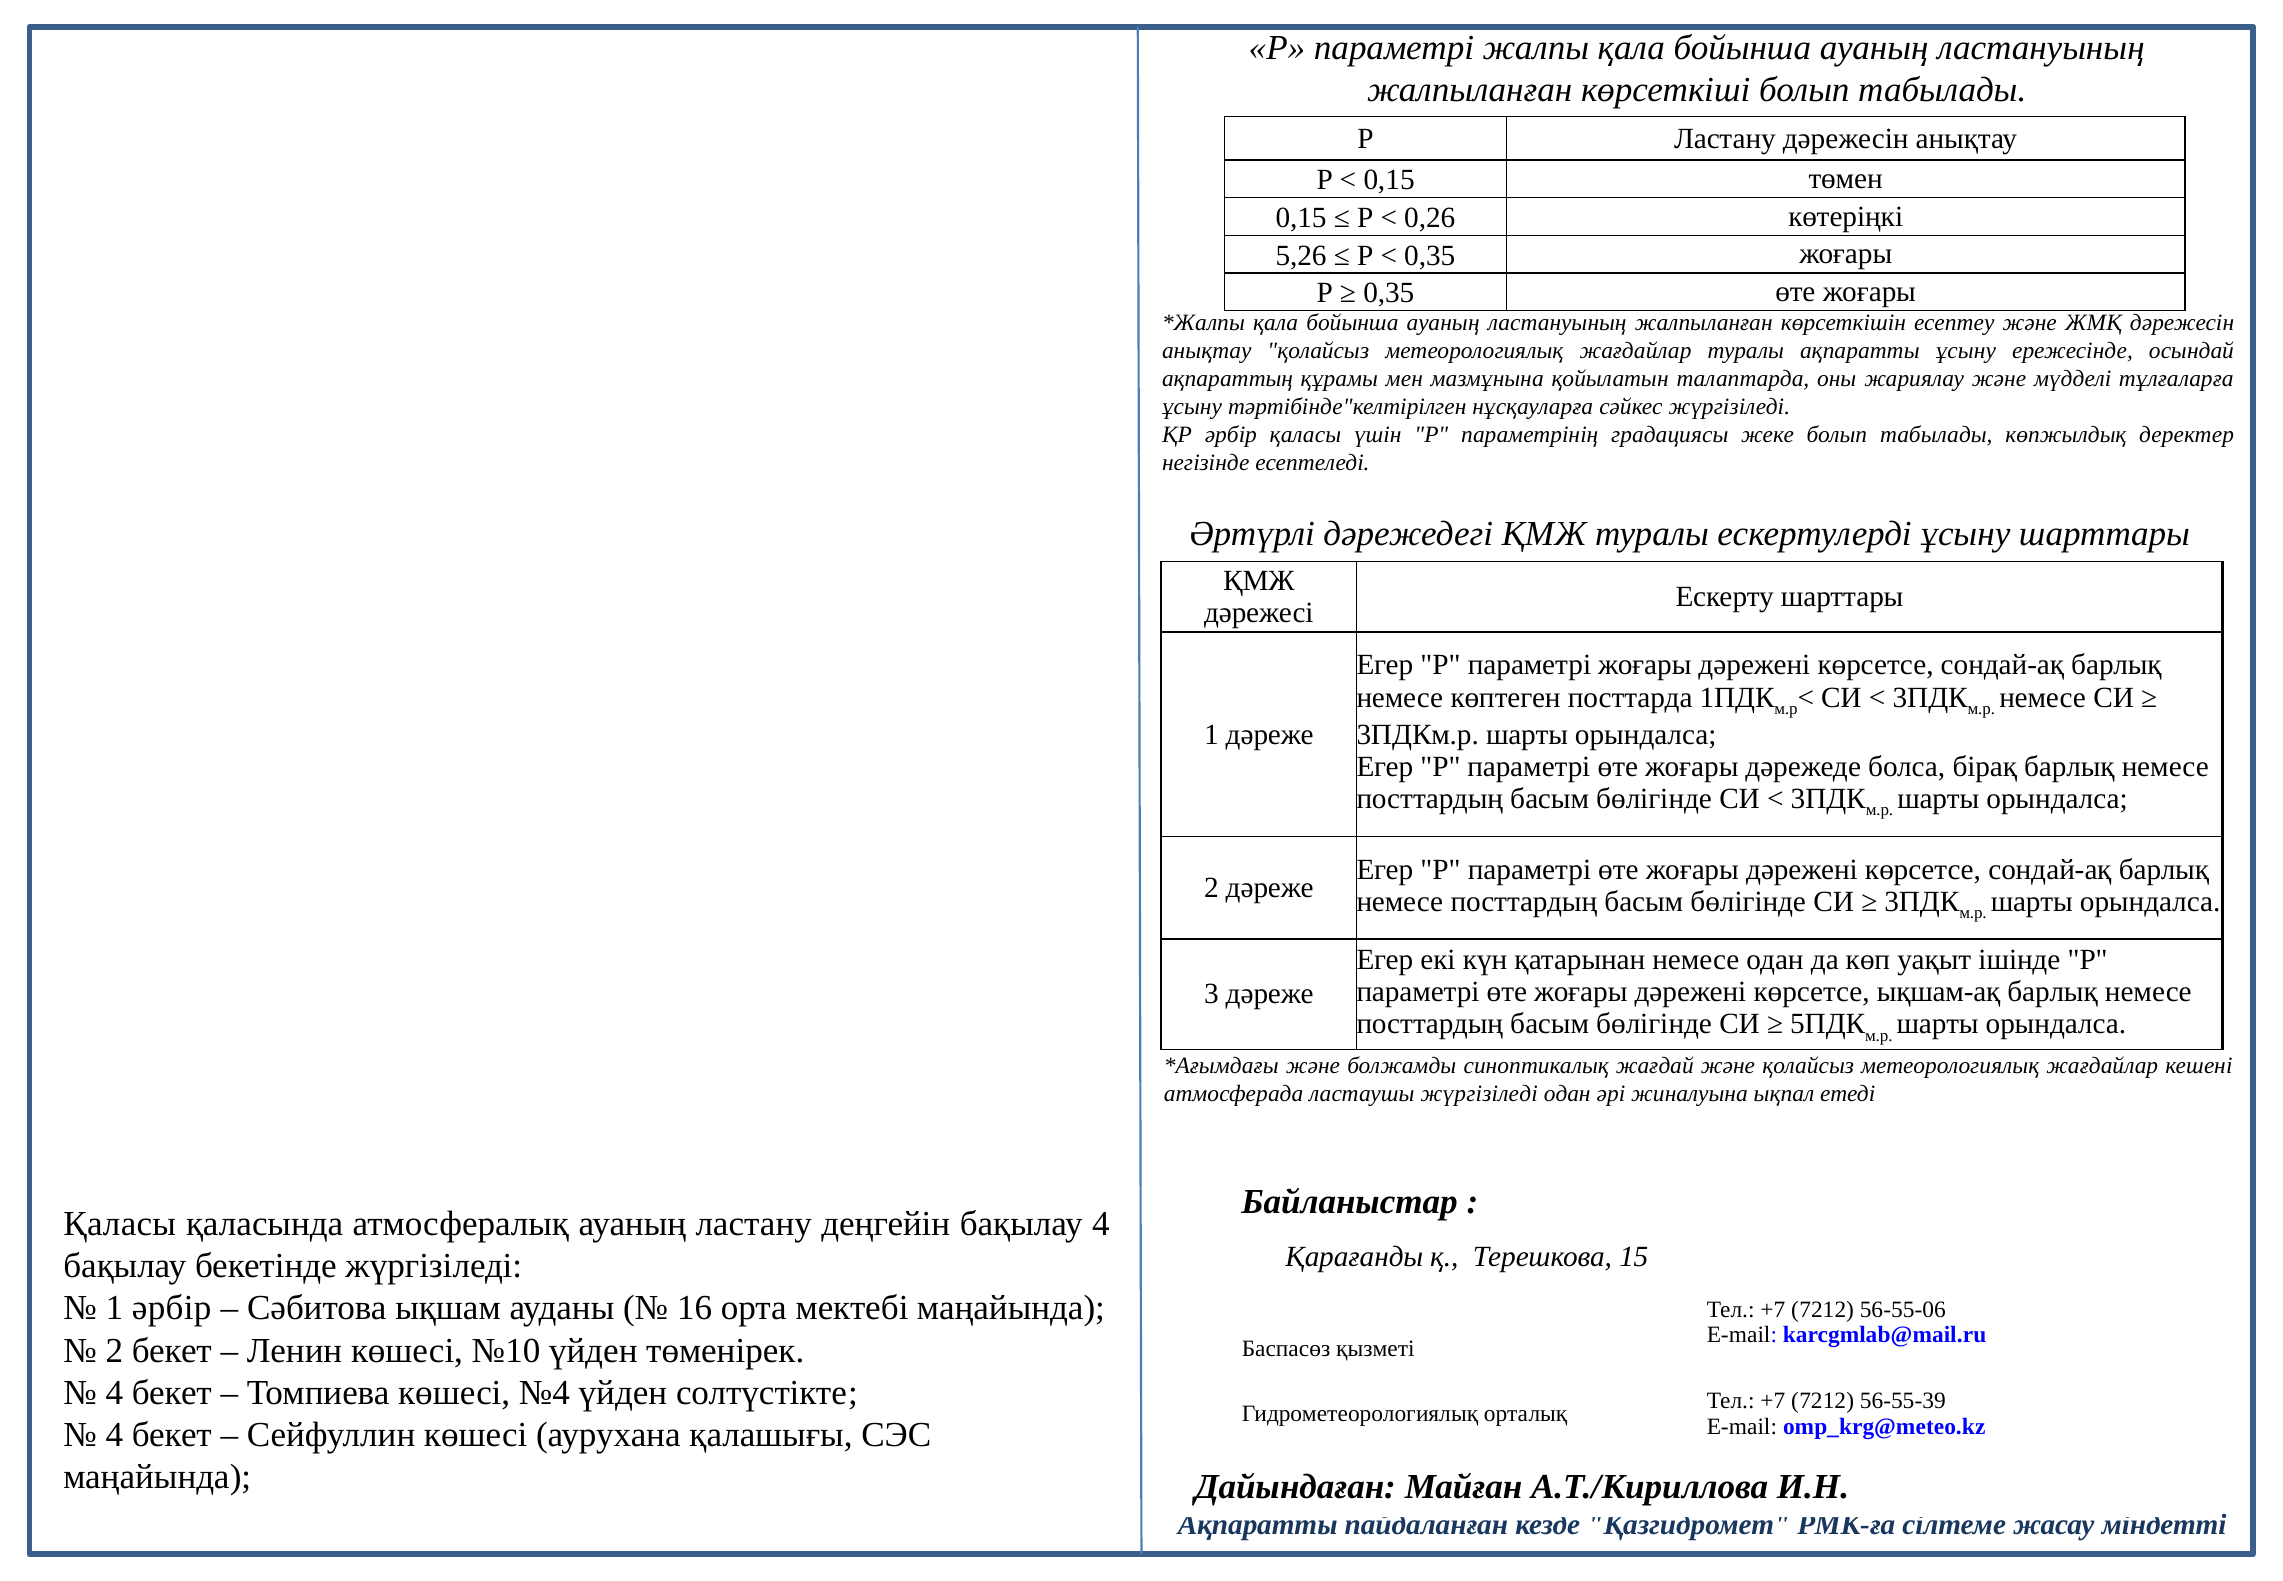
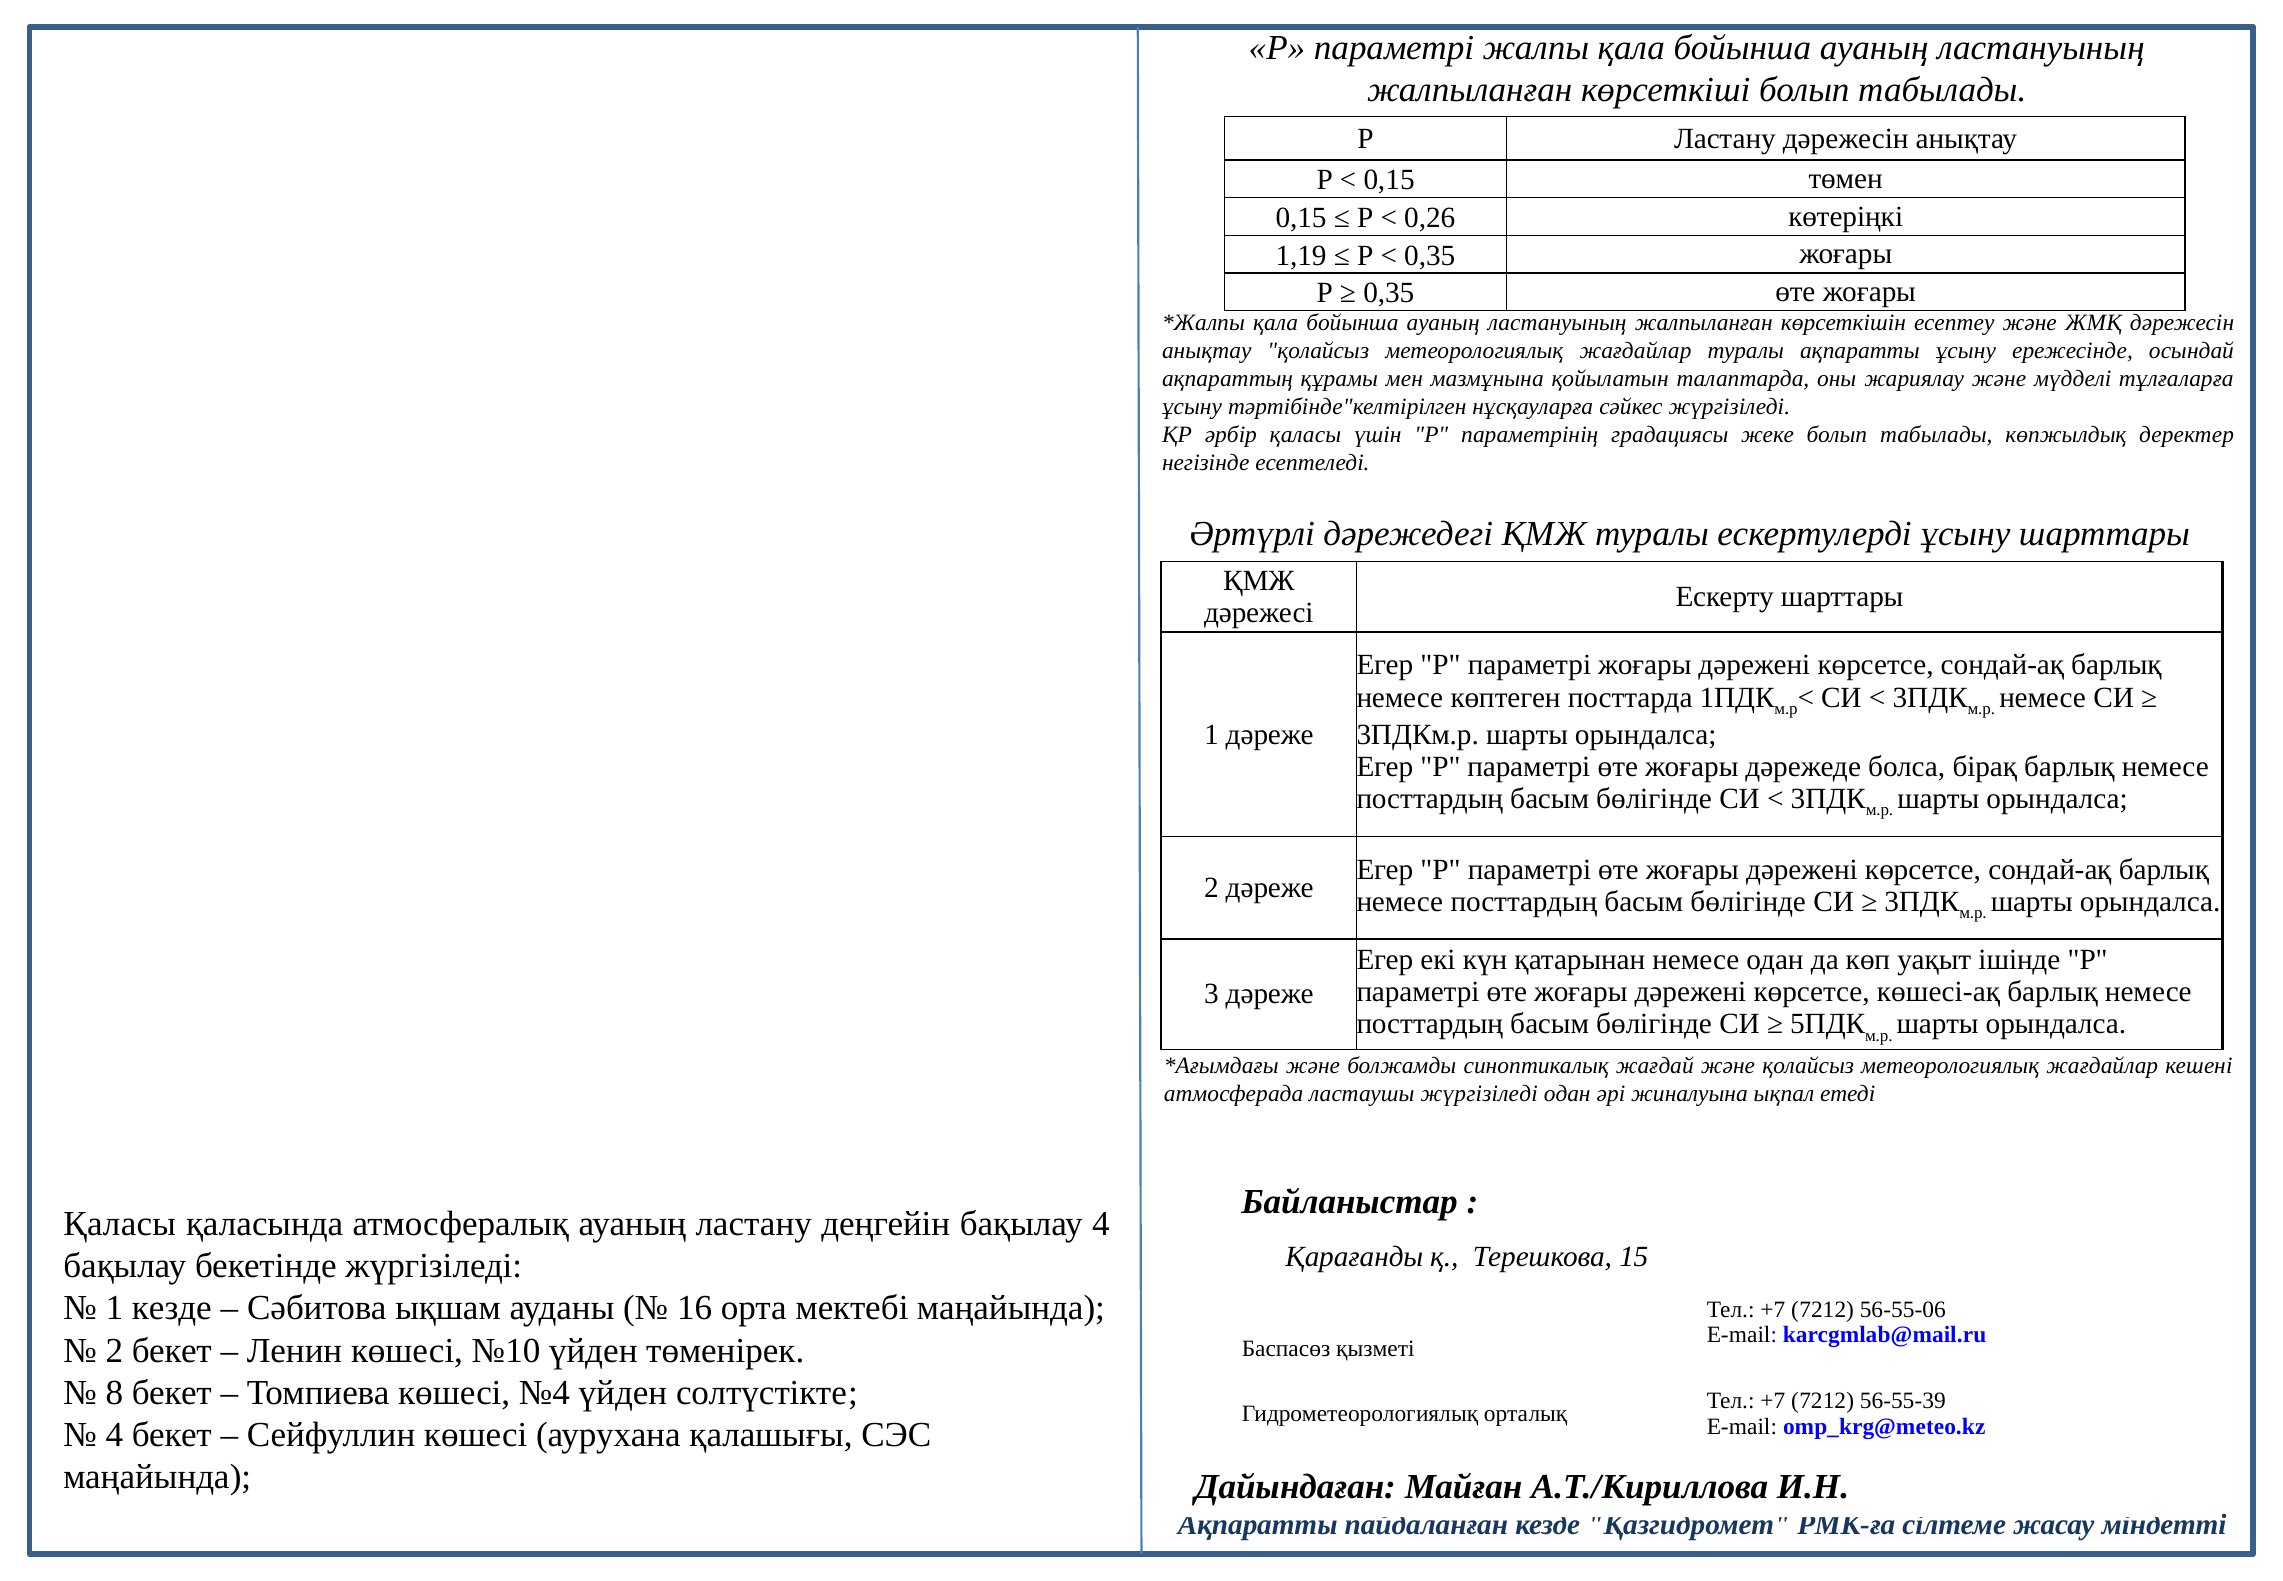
5,26: 5,26 -> 1,19
ықшам-ақ: ықшам-ақ -> көшесі-ақ
1 әрбір: әрбір -> кезде
4 at (114, 1392): 4 -> 8
